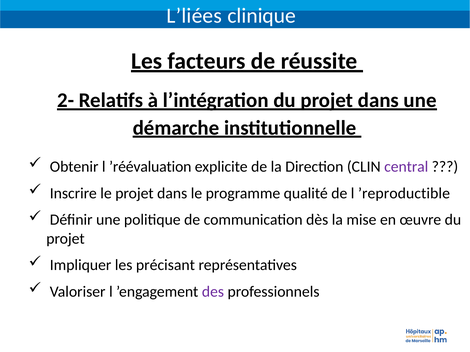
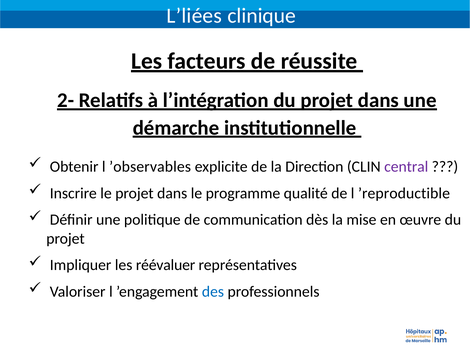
’réévaluation: ’réévaluation -> ’observables
précisant: précisant -> réévaluer
des colour: purple -> blue
